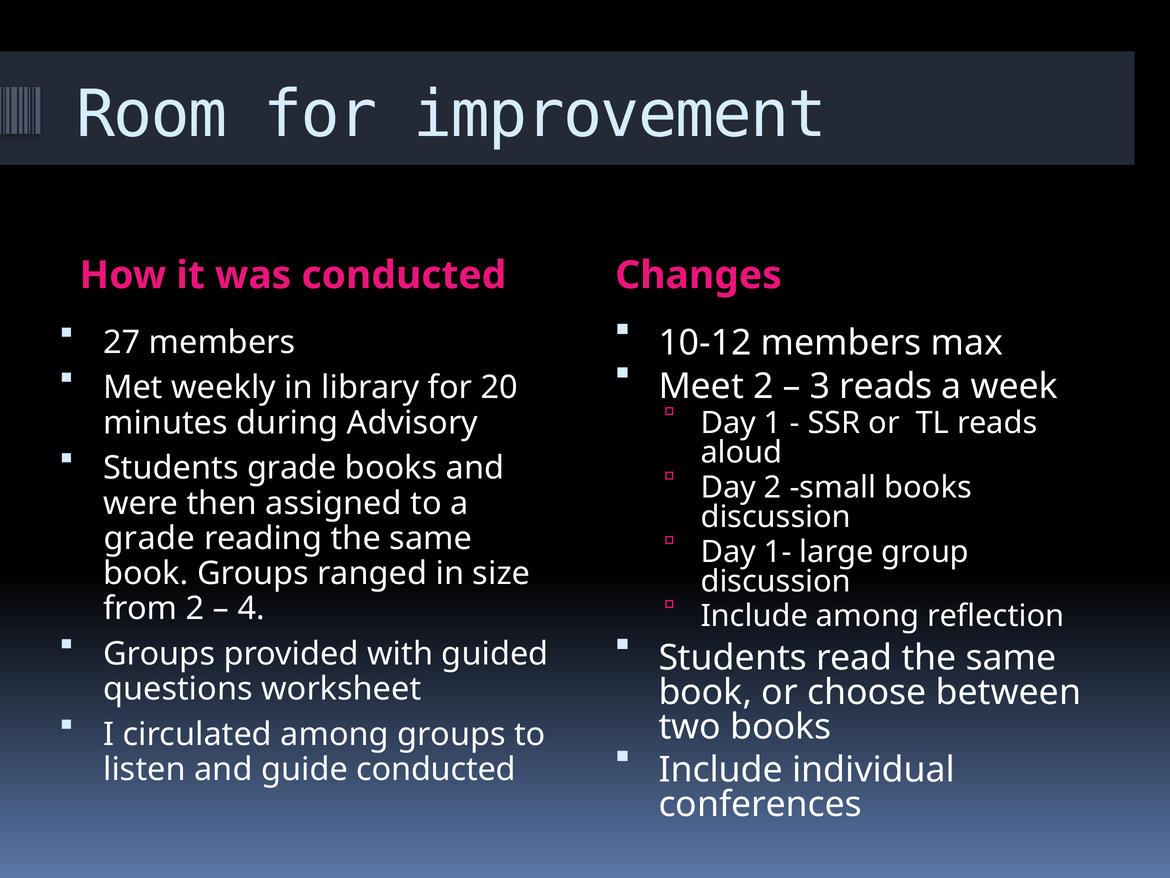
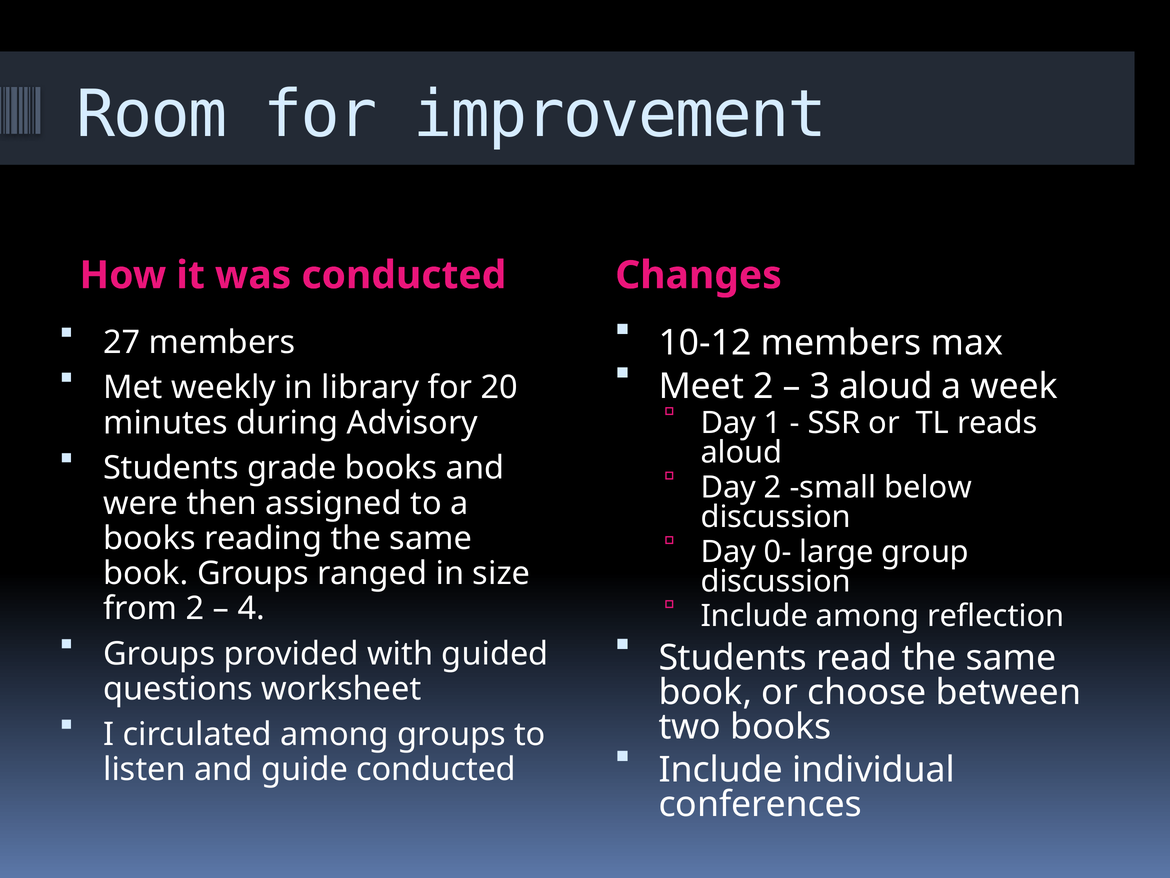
3 reads: reads -> aloud
small books: books -> below
grade at (149, 538): grade -> books
1-: 1- -> 0-
